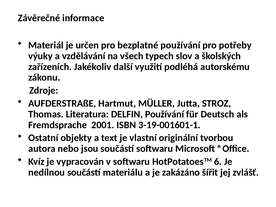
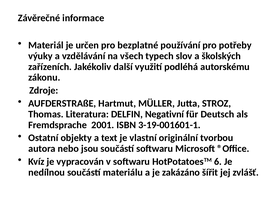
DELFIN Používání: Používání -> Negativní
